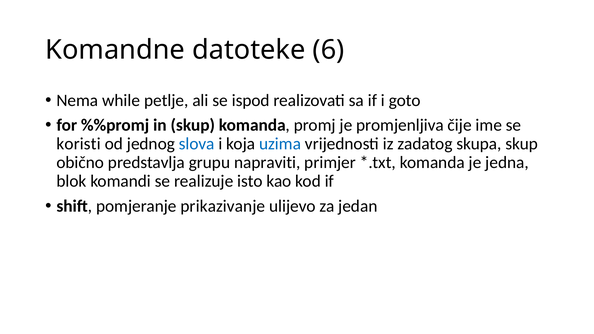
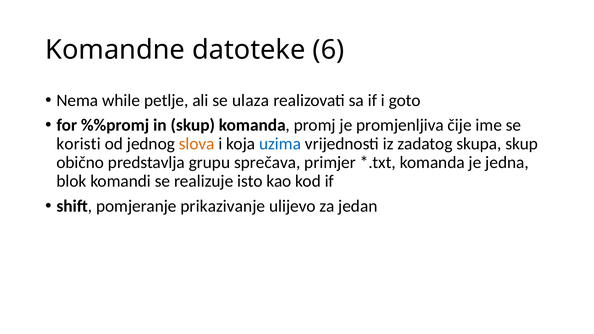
ispod: ispod -> ulaza
slova colour: blue -> orange
napraviti: napraviti -> sprečava
